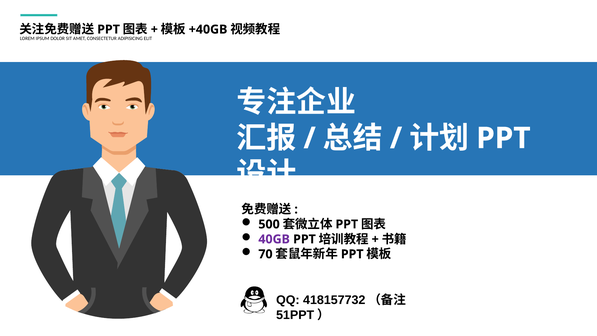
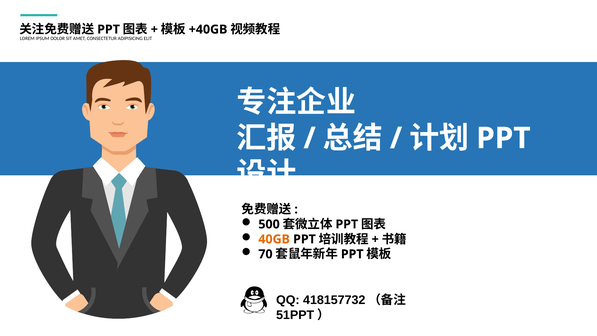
40GB colour: purple -> orange
